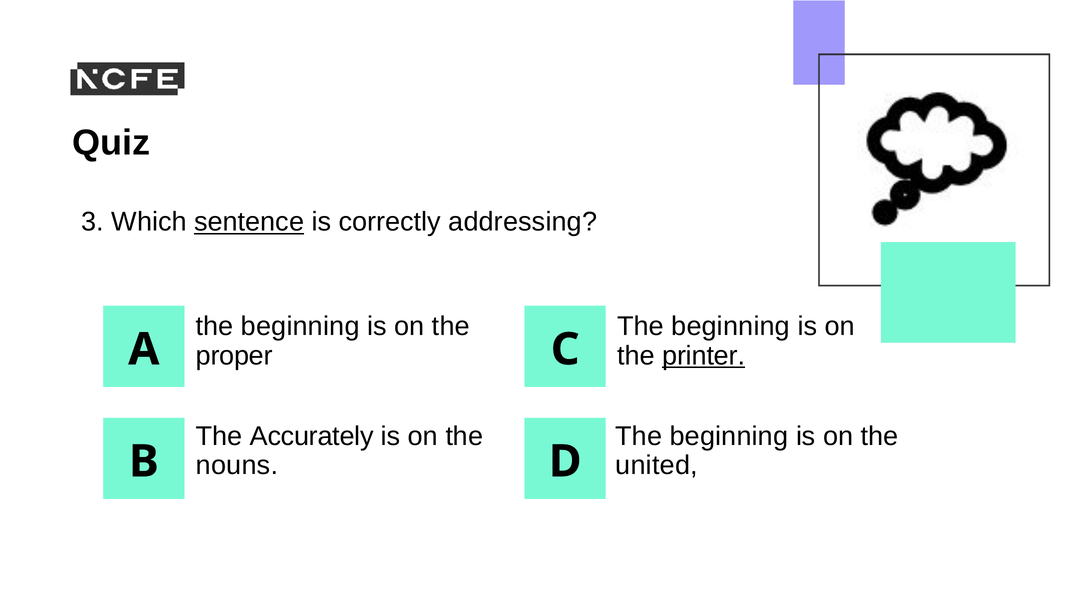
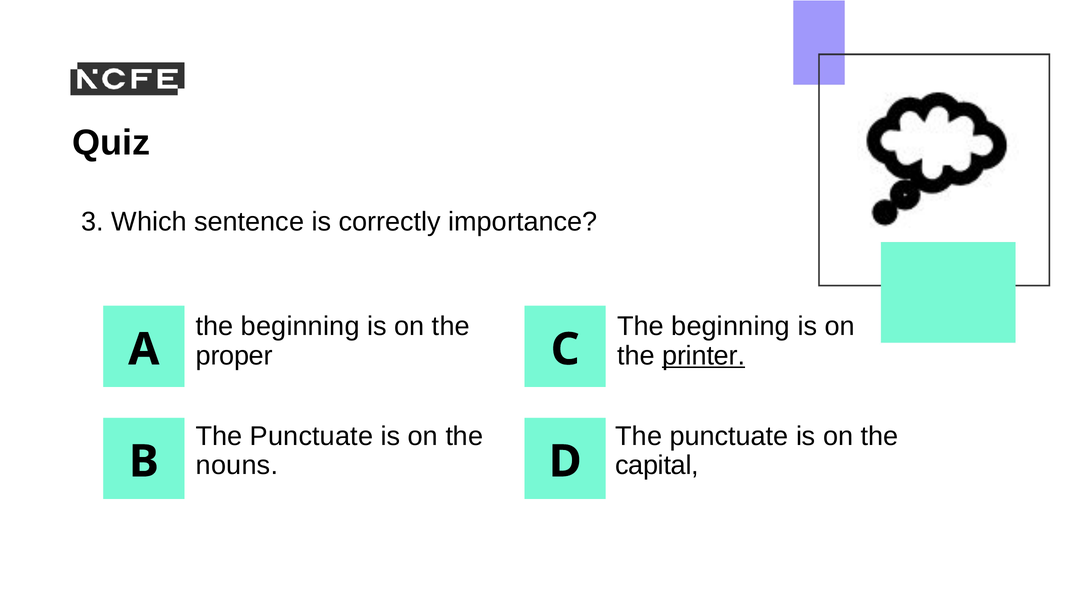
sentence underline: present -> none
addressing: addressing -> importance
Accurately at (312, 436): Accurately -> Punctuate
beginning at (729, 436): beginning -> punctuate
united: united -> capital
